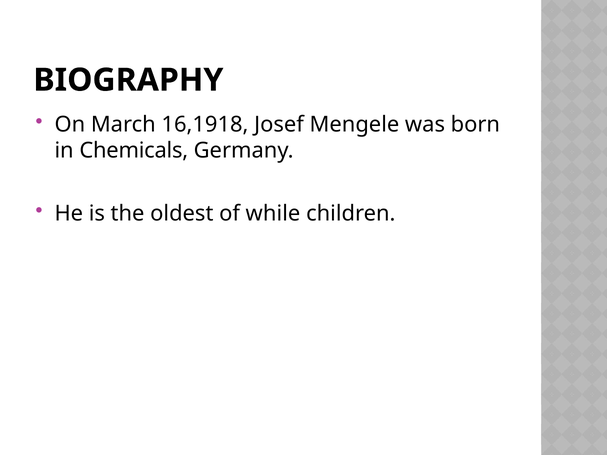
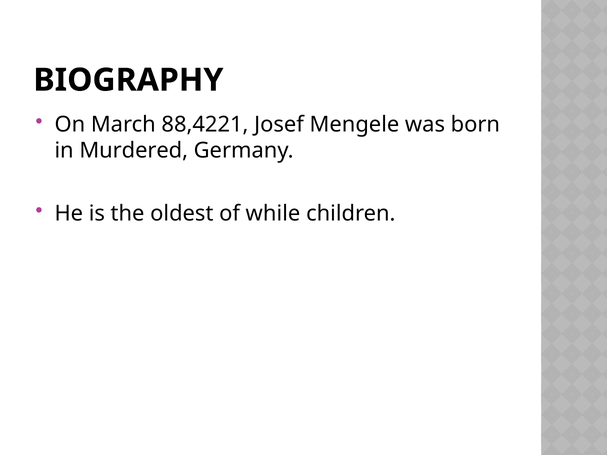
16,1918: 16,1918 -> 88,4221
Chemicals: Chemicals -> Murdered
